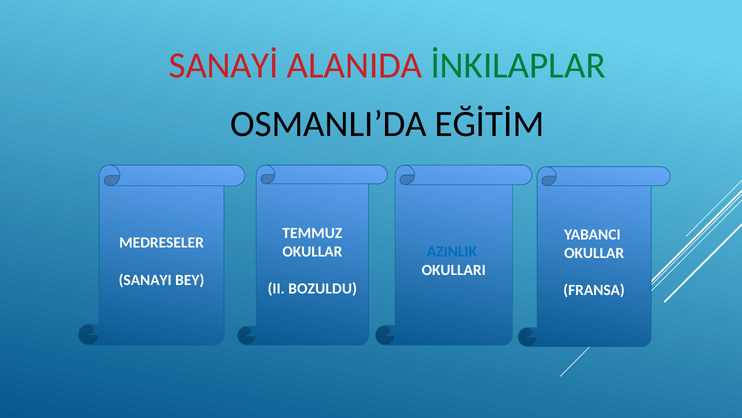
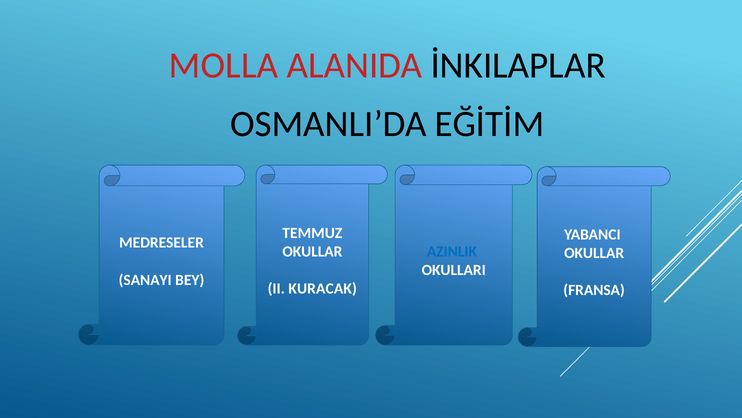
SANAYİ: SANAYİ -> MOLLA
İNKILAPLAR colour: green -> black
BOZULDU: BOZULDU -> KURACAK
